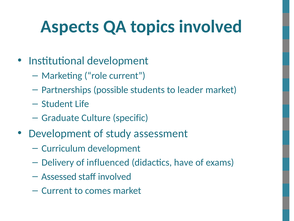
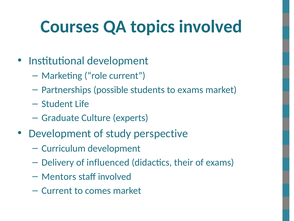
Aspects: Aspects -> Courses
to leader: leader -> exams
specific: specific -> experts
assessment: assessment -> perspective
have: have -> their
Assessed: Assessed -> Mentors
